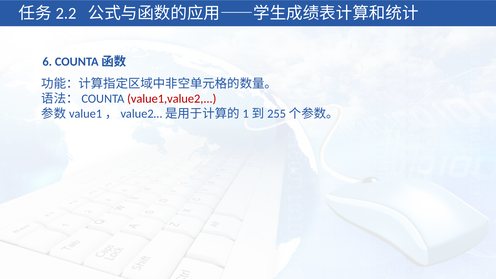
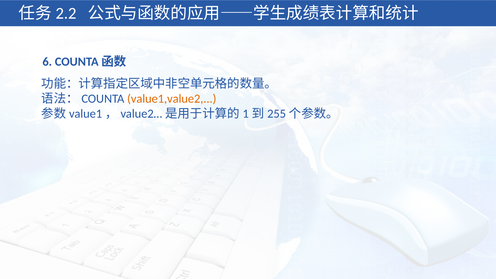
value1,value2 colour: red -> orange
